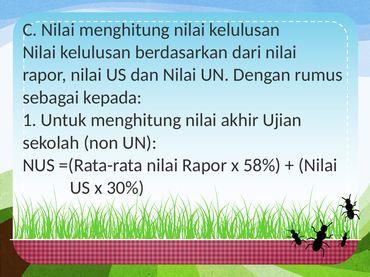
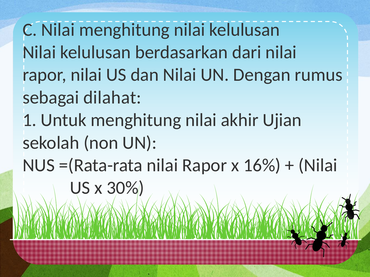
kepada: kepada -> dilahat
58%: 58% -> 16%
